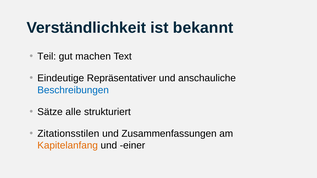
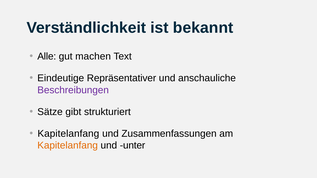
Teil: Teil -> Alle
Beschreibungen colour: blue -> purple
alle: alle -> gibt
Zitationsstilen at (68, 134): Zitationsstilen -> Kapitelanfang
einer: einer -> unter
